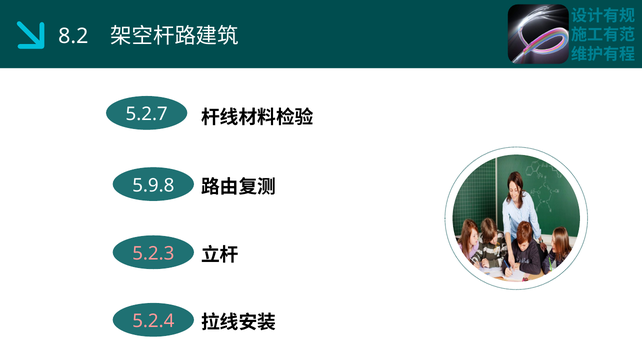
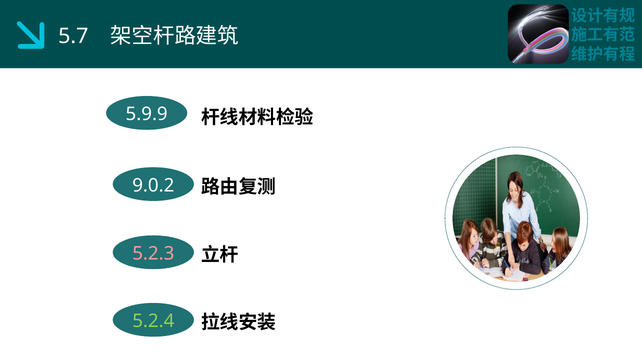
8.2: 8.2 -> 5.7
5.2.7: 5.2.7 -> 5.9.9
5.9.8: 5.9.8 -> 9.0.2
5.2.4 colour: pink -> light green
